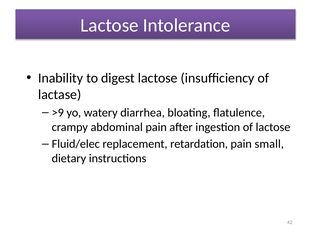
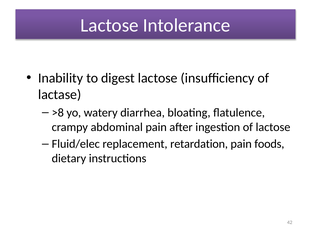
>9: >9 -> >8
small: small -> foods
